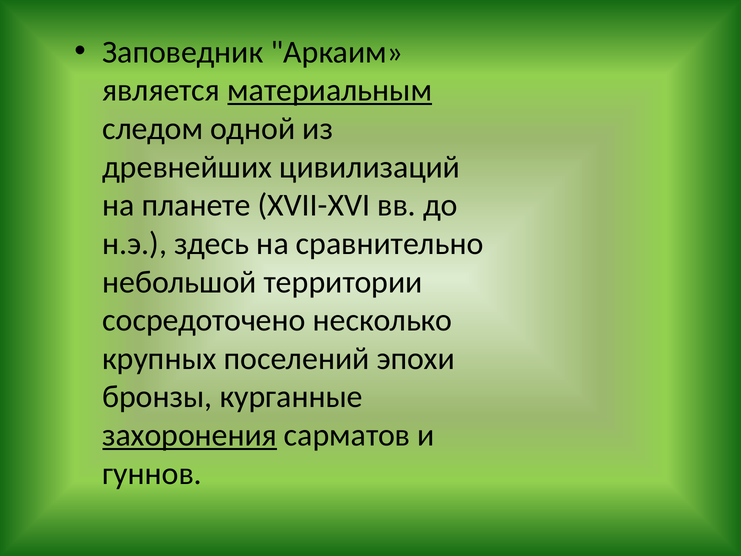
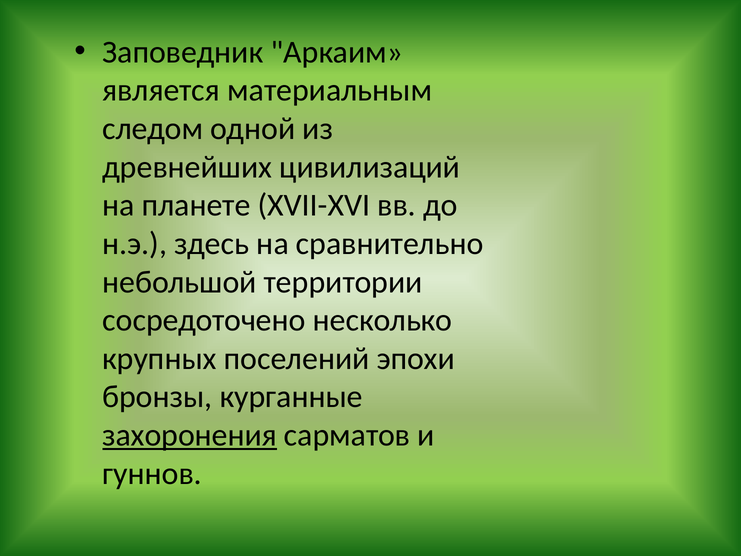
материальным underline: present -> none
